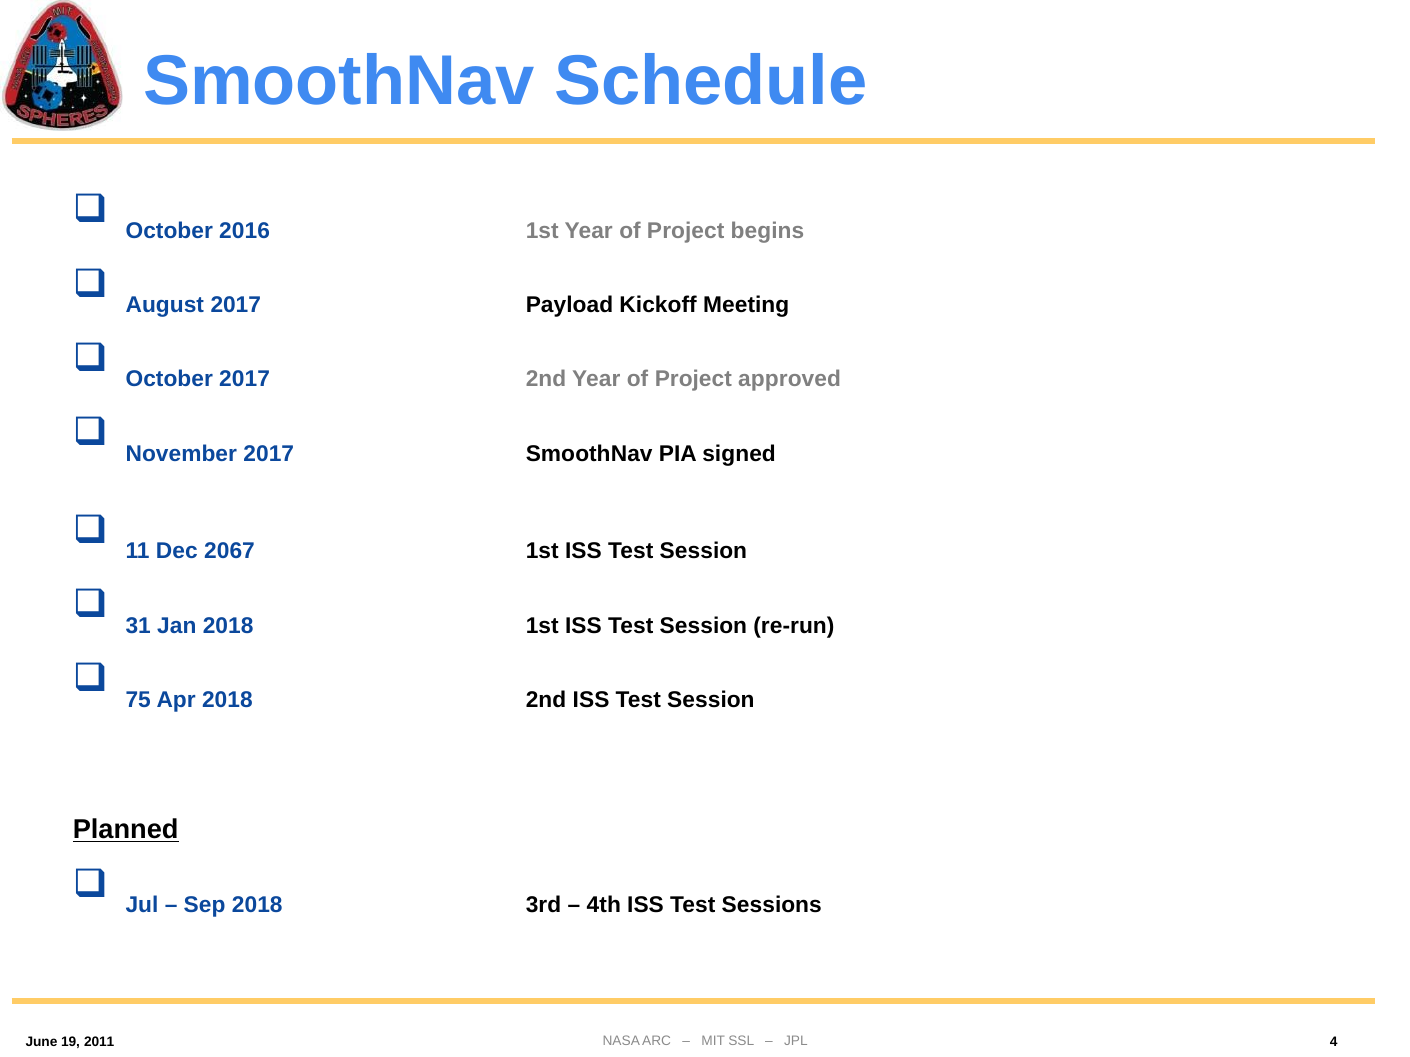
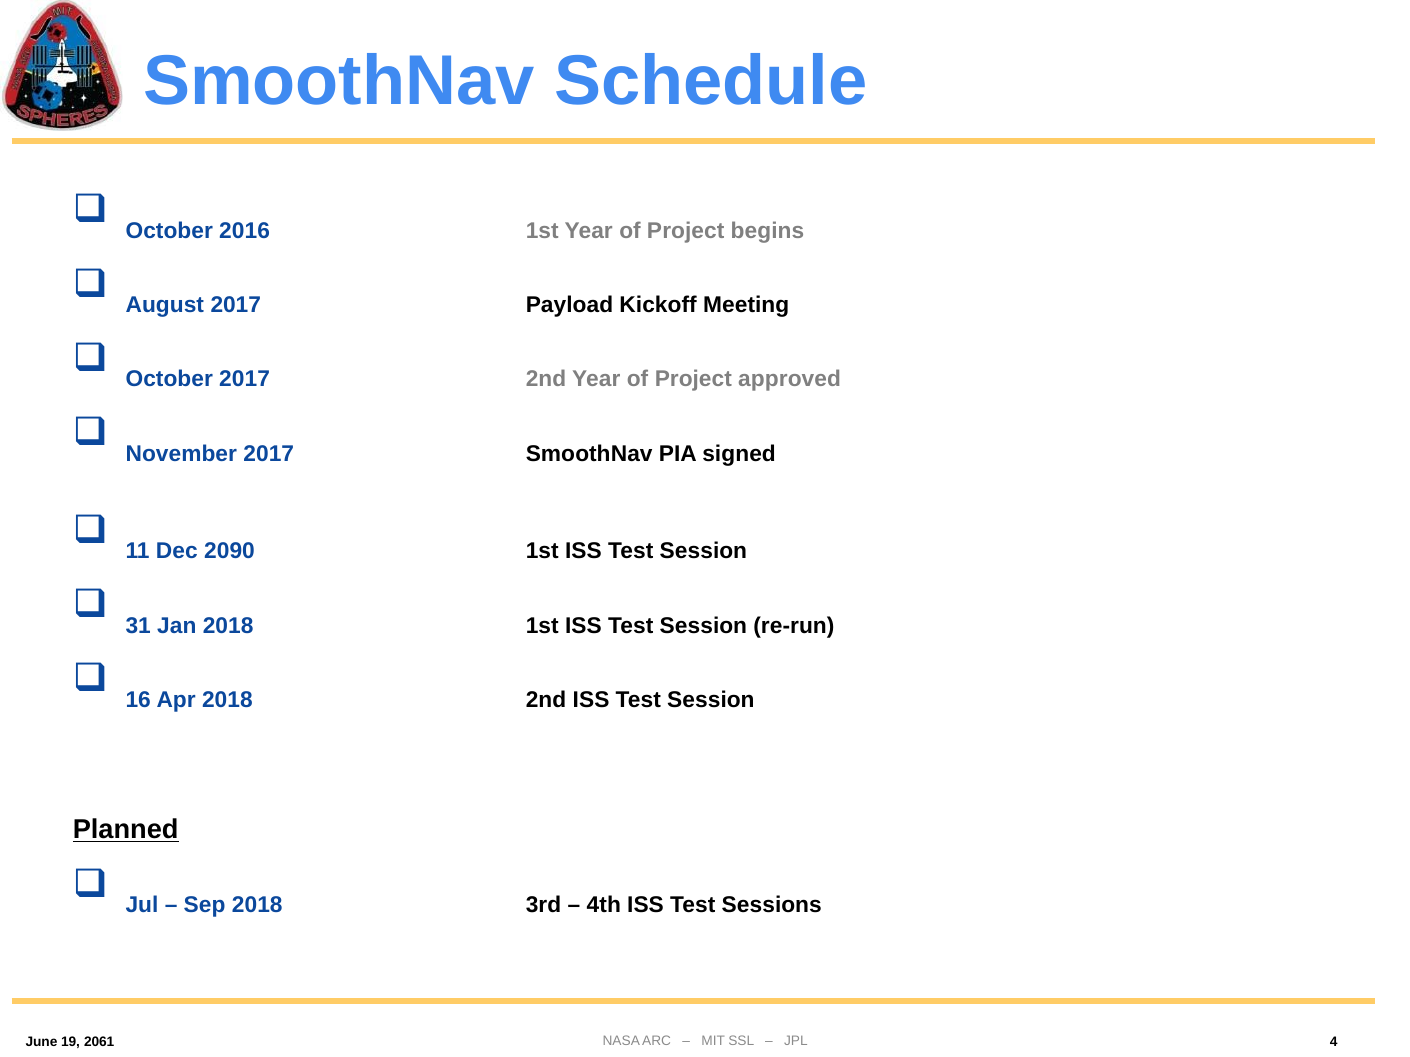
2067: 2067 -> 2090
75: 75 -> 16
2011: 2011 -> 2061
